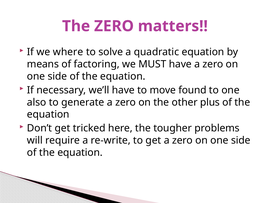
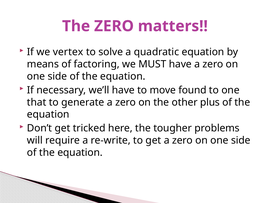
where: where -> vertex
also: also -> that
